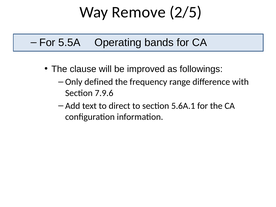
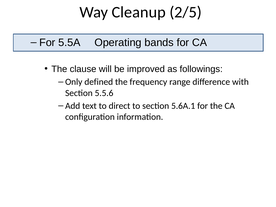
Remove: Remove -> Cleanup
7.9.6: 7.9.6 -> 5.5.6
